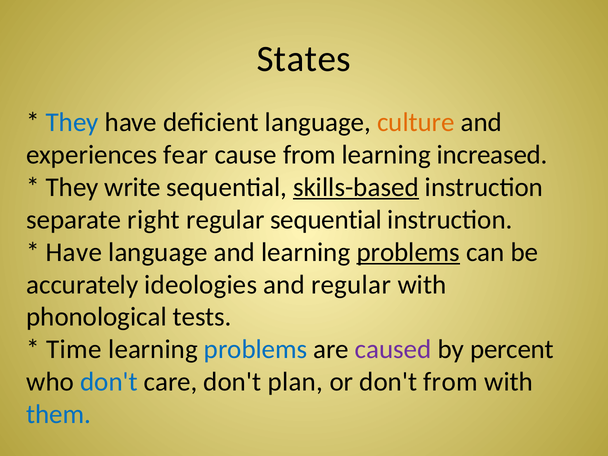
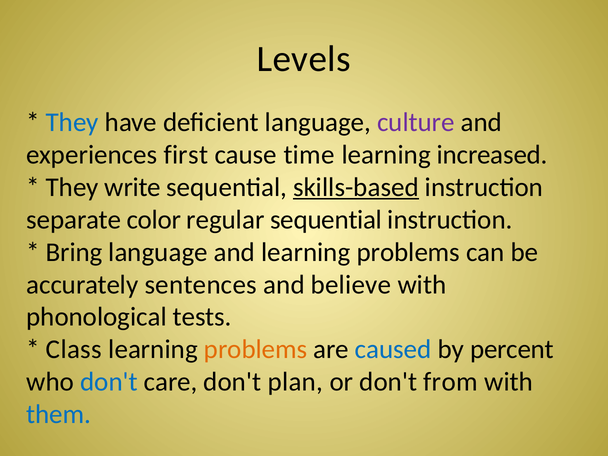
States: States -> Levels
culture colour: orange -> purple
fear: fear -> first
cause from: from -> time
right: right -> color
Have at (74, 252): Have -> Bring
problems at (408, 252) underline: present -> none
ideologies: ideologies -> sentences
and regular: regular -> believe
Time: Time -> Class
problems at (256, 349) colour: blue -> orange
caused colour: purple -> blue
